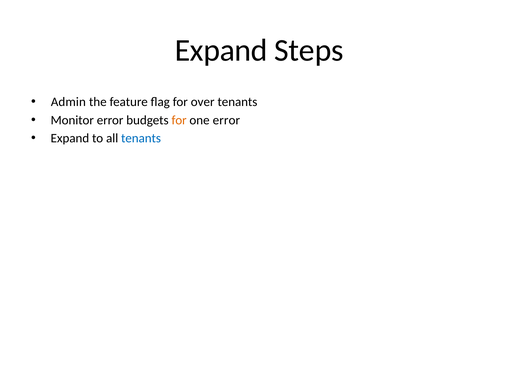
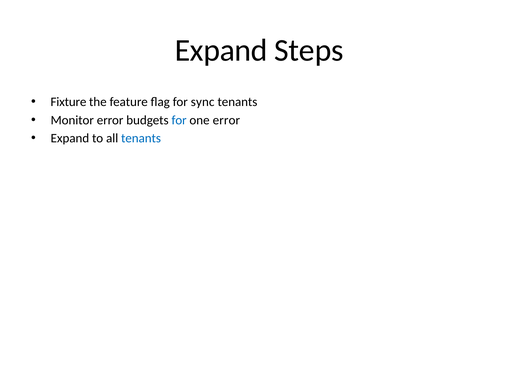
Admin: Admin -> Fixture
over: over -> sync
for at (179, 120) colour: orange -> blue
